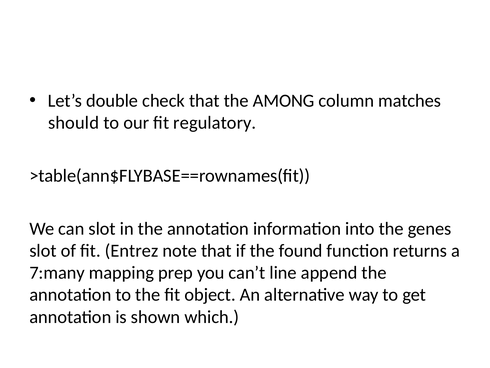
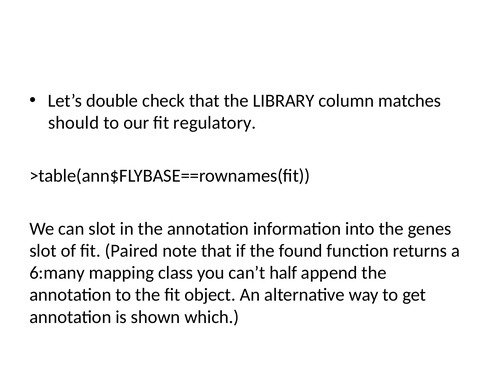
AMONG: AMONG -> LIBRARY
Entrez: Entrez -> Paired
7:many: 7:many -> 6:many
prep: prep -> class
line: line -> half
